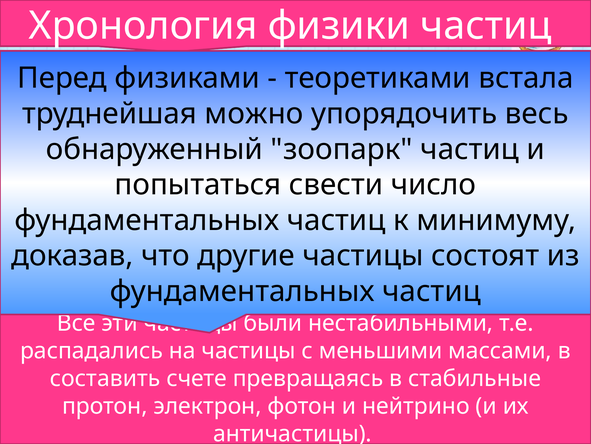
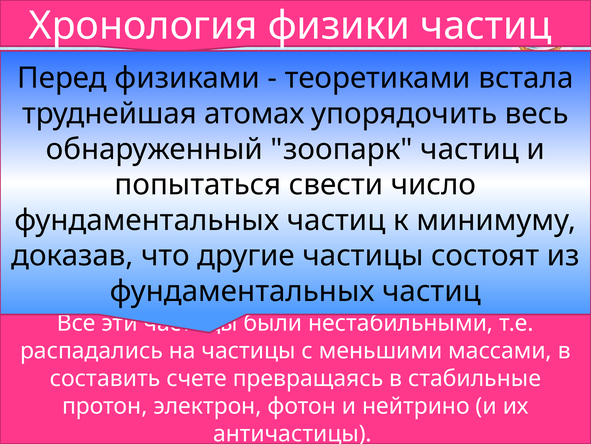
можно: можно -> атомах
